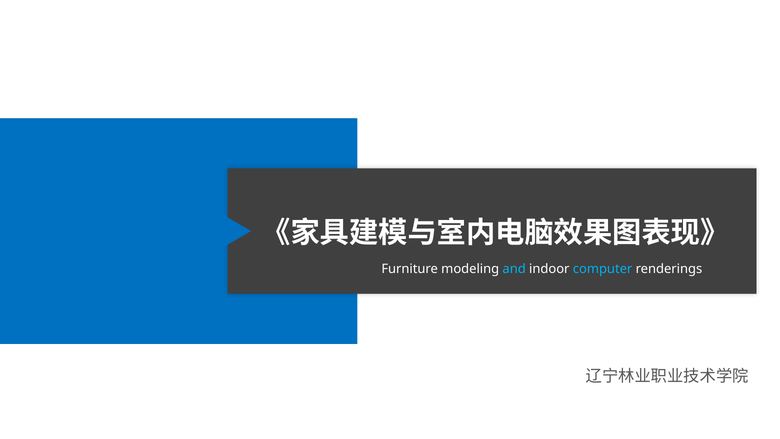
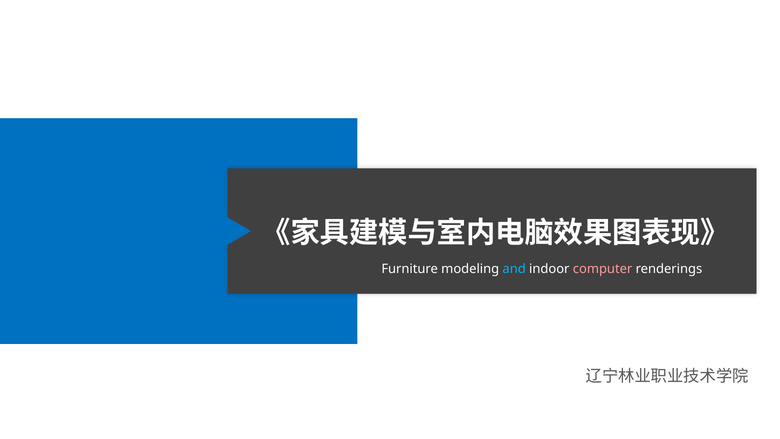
computer colour: light blue -> pink
